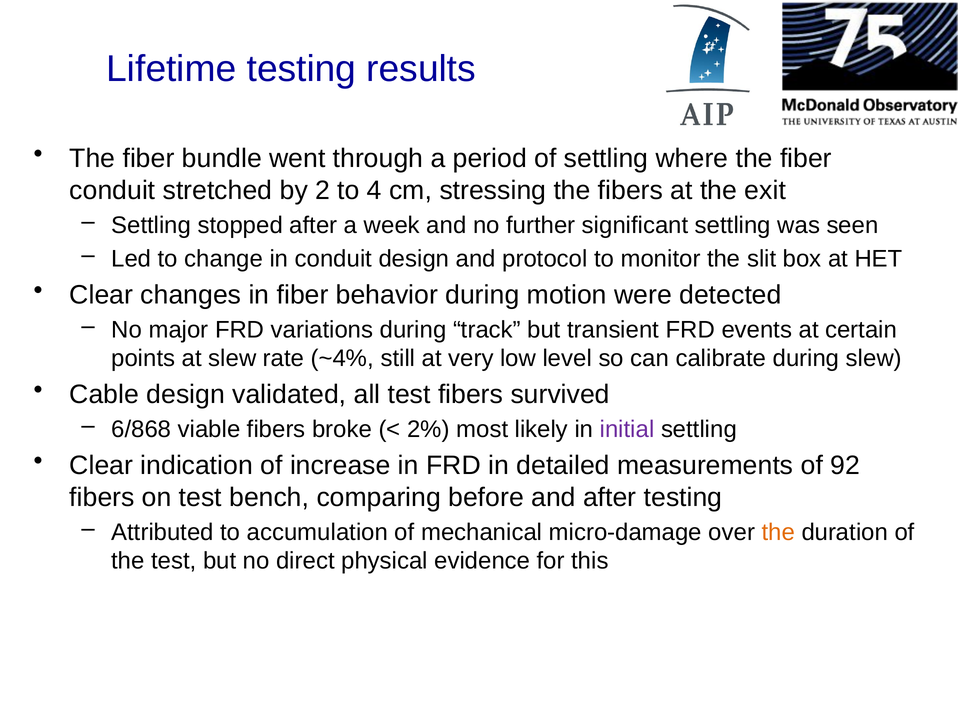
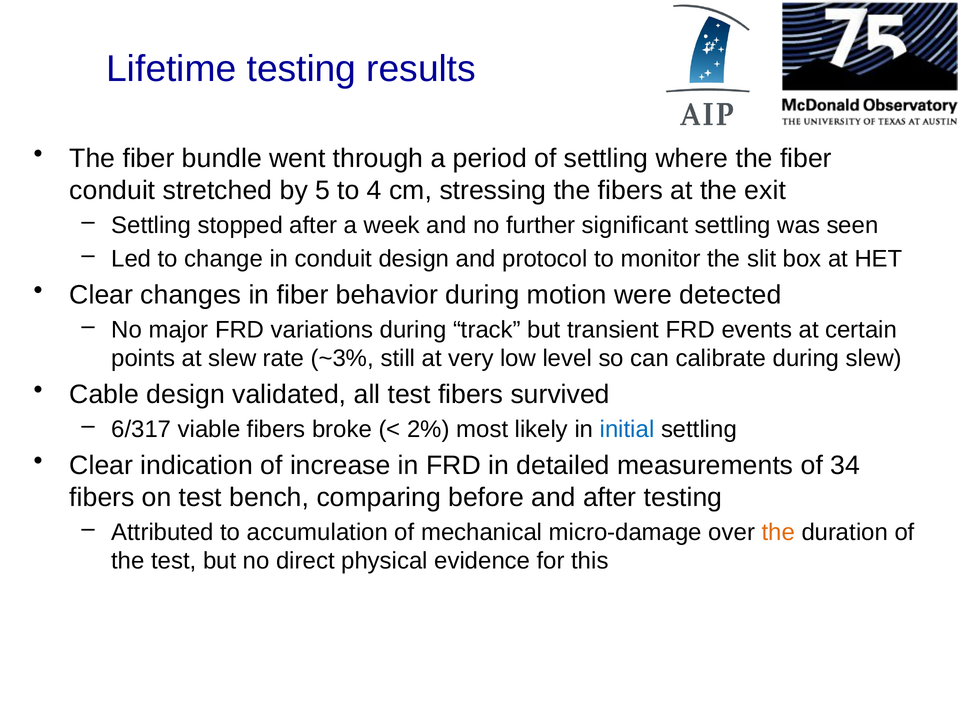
2: 2 -> 5
~4%: ~4% -> ~3%
6/868: 6/868 -> 6/317
initial colour: purple -> blue
92: 92 -> 34
